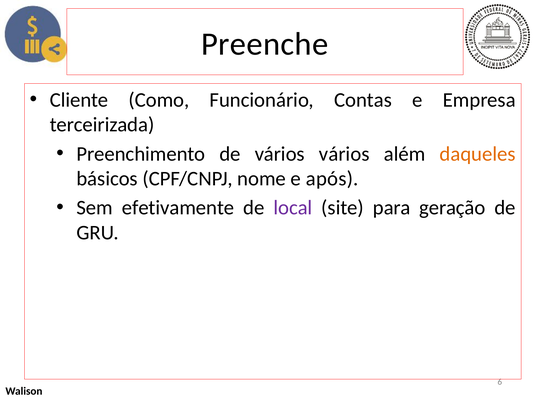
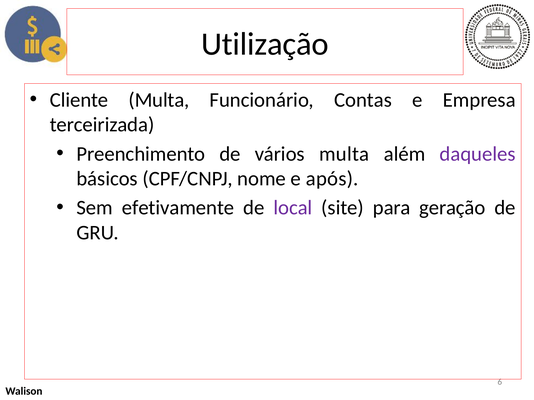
Preenche: Preenche -> Utilização
Cliente Como: Como -> Multa
vários vários: vários -> multa
daqueles colour: orange -> purple
